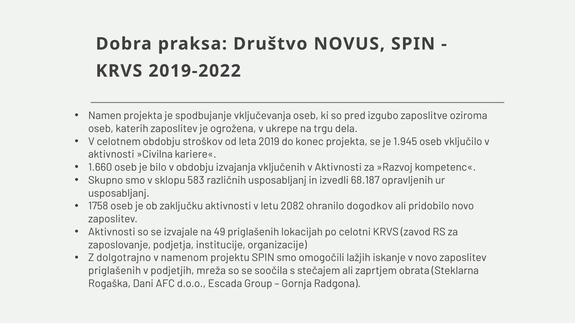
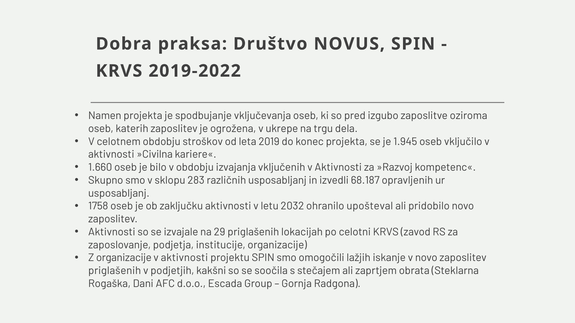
583: 583 -> 283
2082: 2082 -> 2032
dogodkov: dogodkov -> upošteval
49: 49 -> 29
Z dolgotrajno: dolgotrajno -> organizacije
namenom at (184, 258): namenom -> aktivnosti
mreža: mreža -> kakšni
